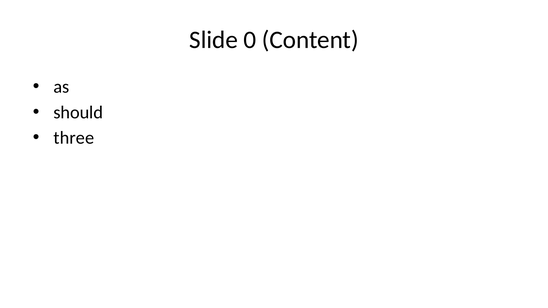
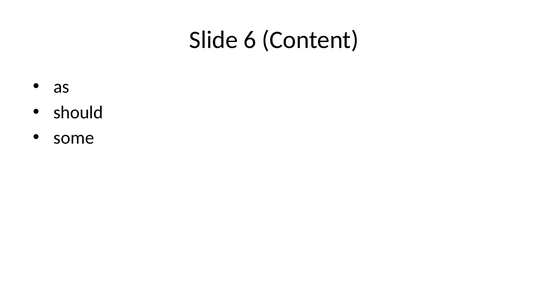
0: 0 -> 6
three: three -> some
